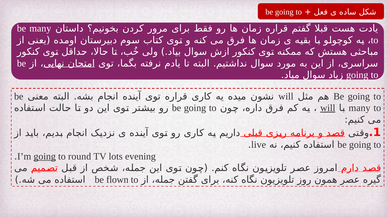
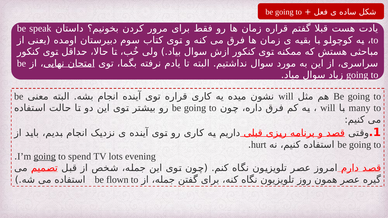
many at (40, 29): many -> speak
will at (328, 108) underline: present -> none
live: live -> hurt
round: round -> spend
